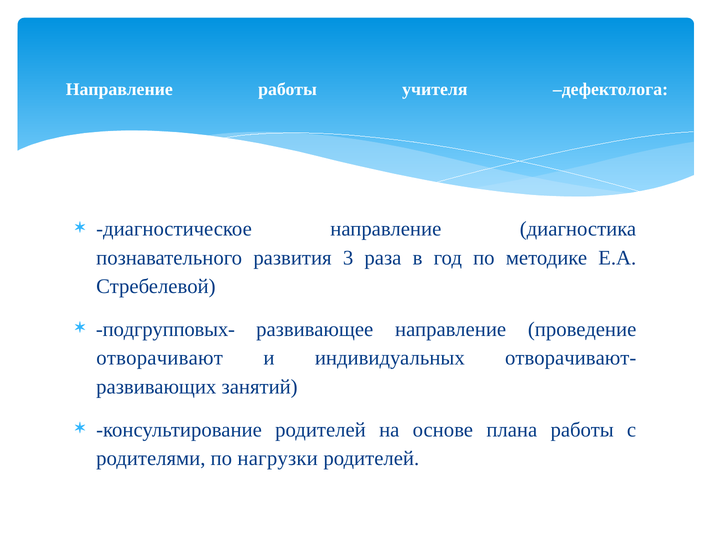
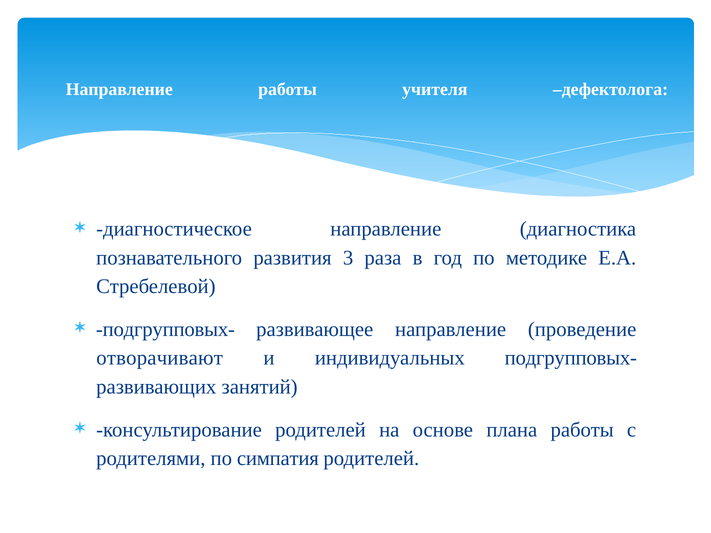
индивидуальных отворачивают-: отворачивают- -> подгрупповых-
нагрузки: нагрузки -> симпатия
